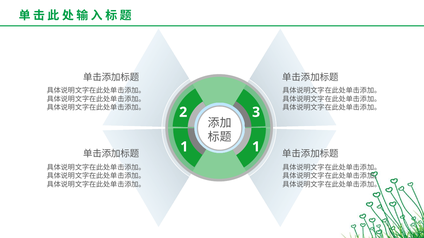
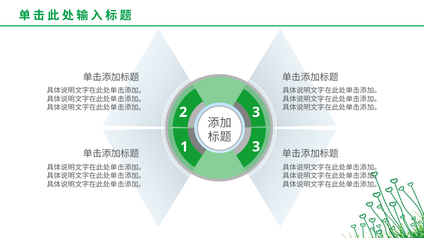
1 1: 1 -> 3
